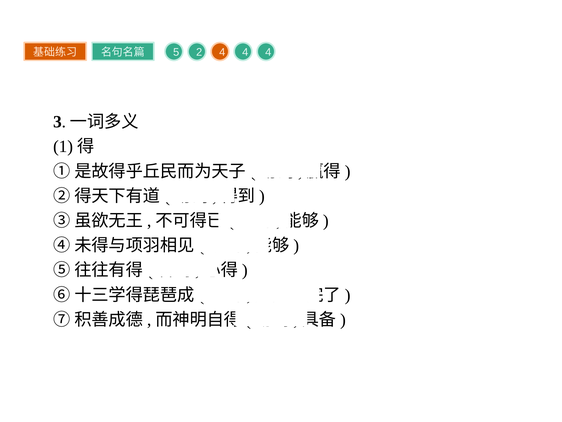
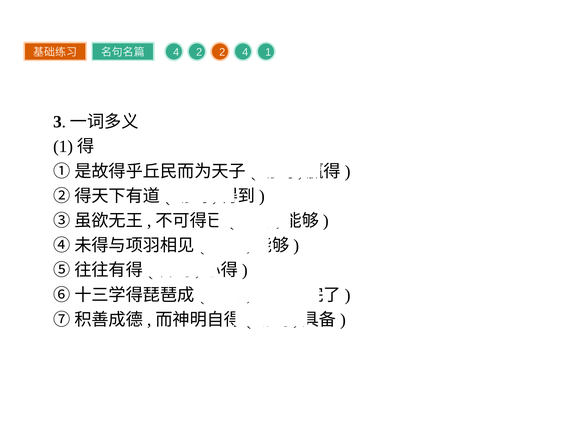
5 at (176, 52): 5 -> 4
2 4: 4 -> 2
4 at (268, 52): 4 -> 1
